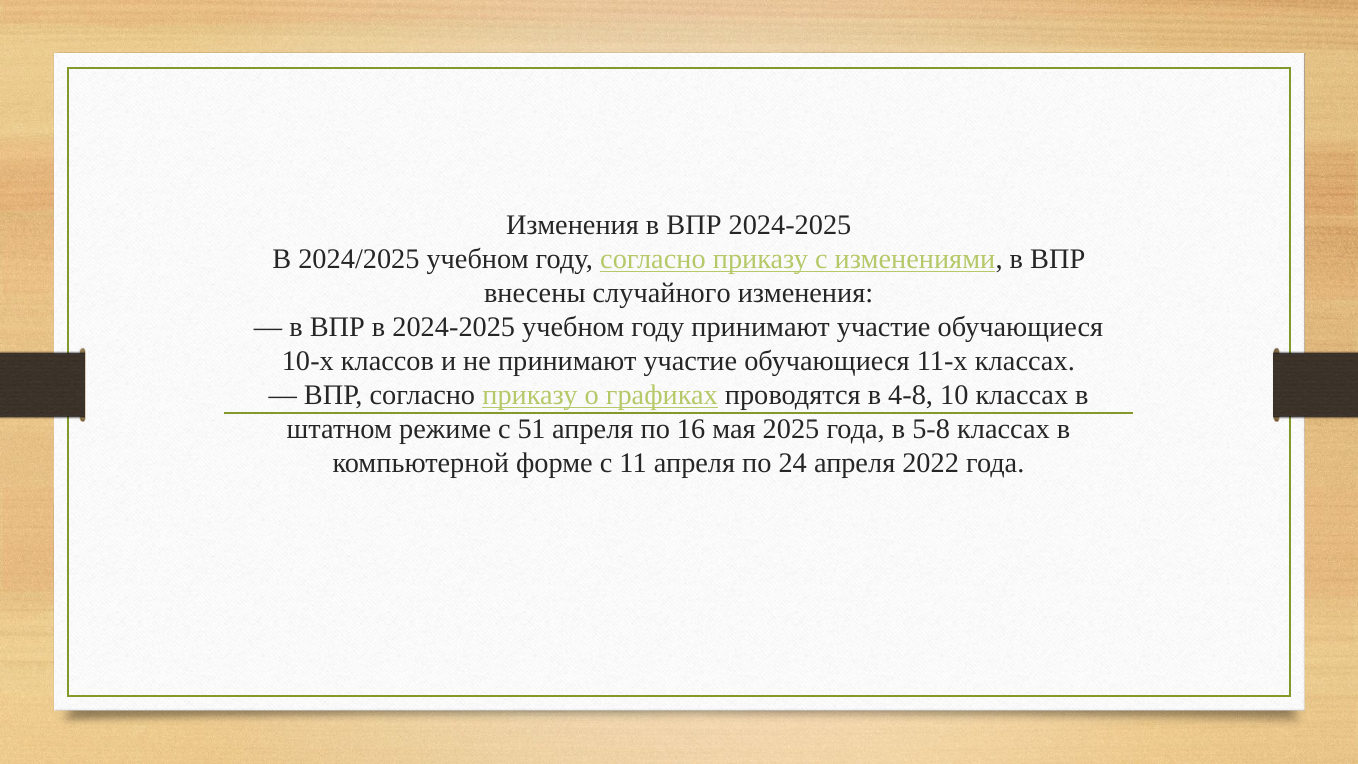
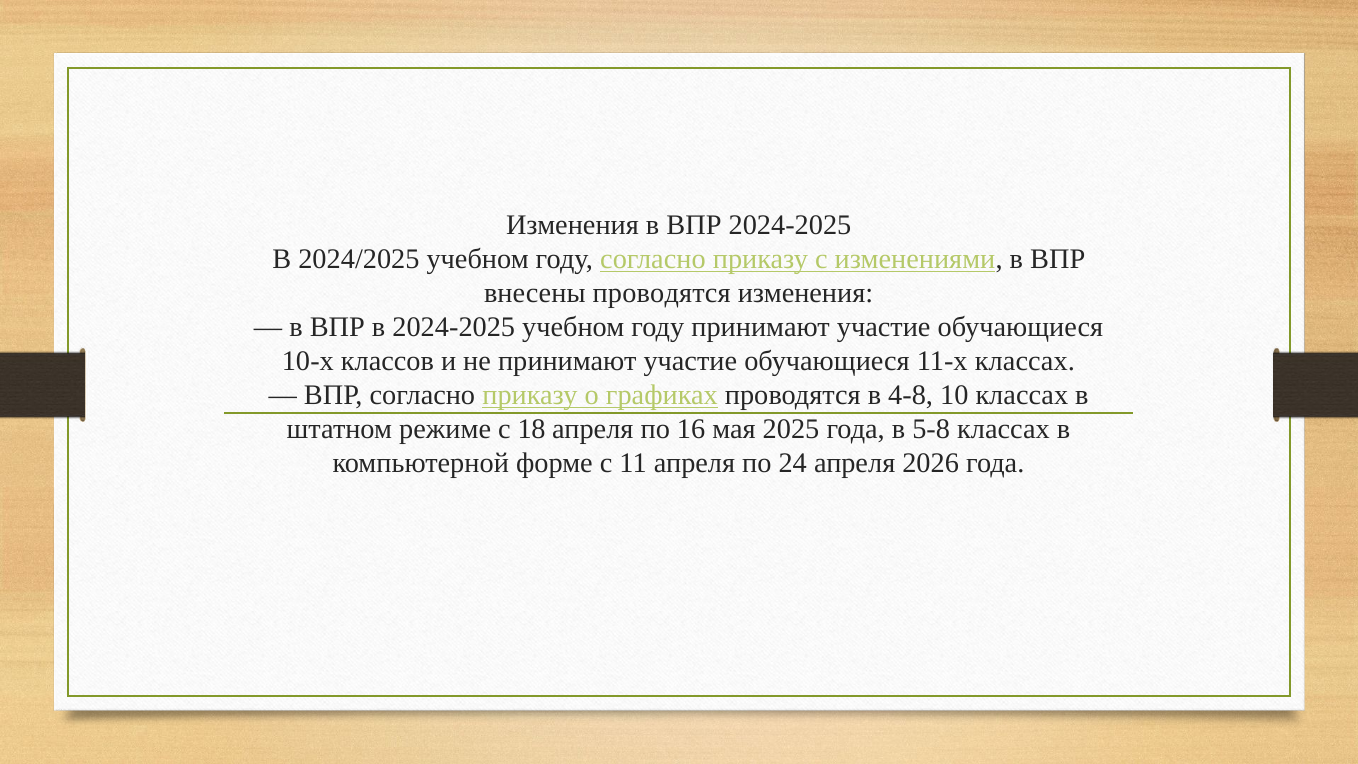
внесены случайного: случайного -> проводятся
51: 51 -> 18
2022: 2022 -> 2026
